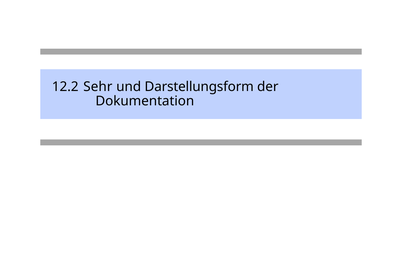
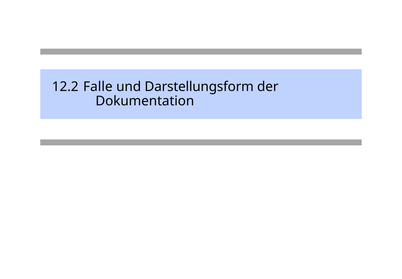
Sehr: Sehr -> Falle
